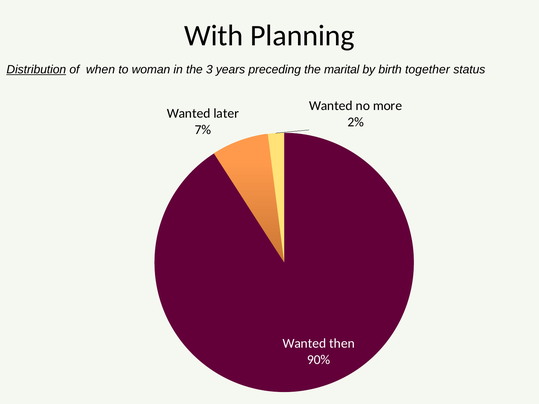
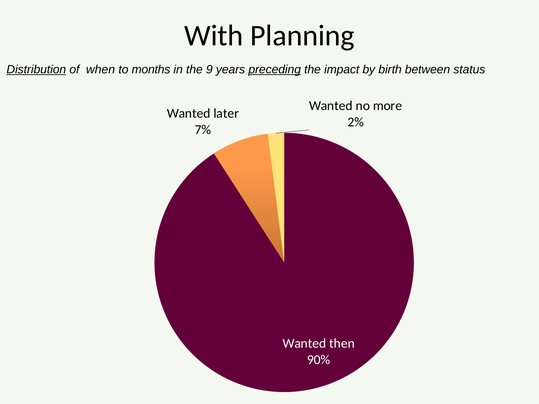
woman: woman -> months
3: 3 -> 9
preceding underline: none -> present
marital: marital -> impact
together: together -> between
